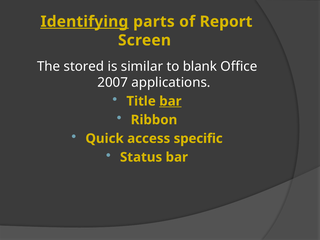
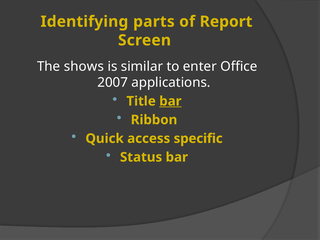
Identifying underline: present -> none
stored: stored -> shows
blank: blank -> enter
